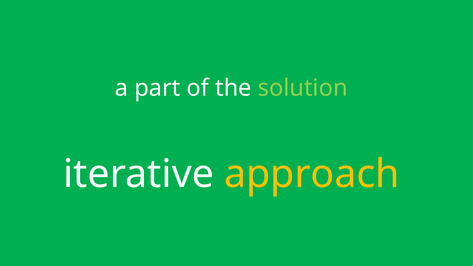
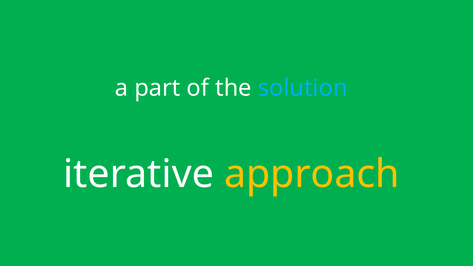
solution colour: light green -> light blue
